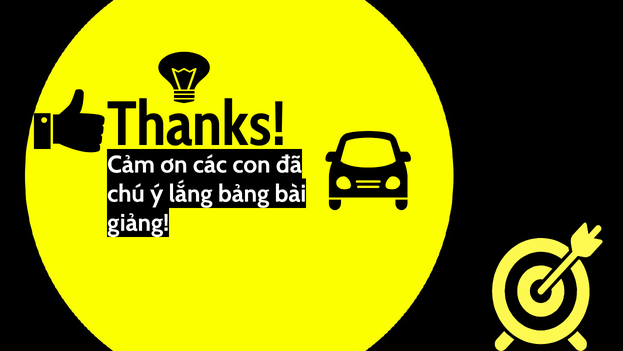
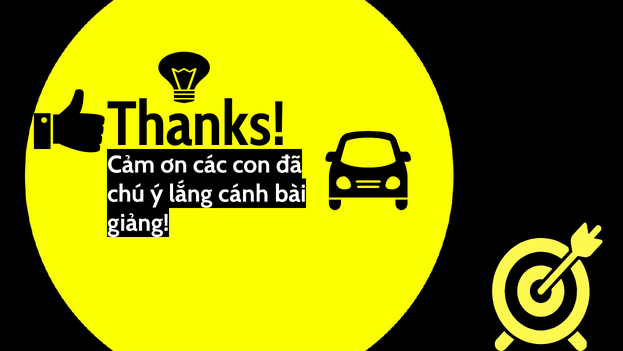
bảng: bảng -> cánh
